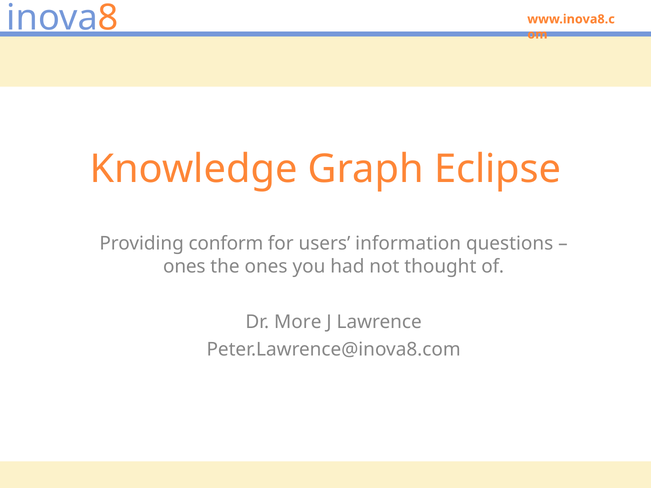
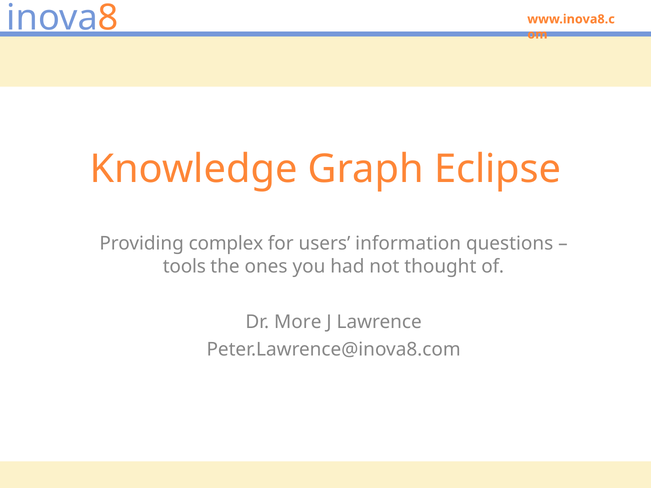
conform: conform -> complex
ones at (184, 267): ones -> tools
